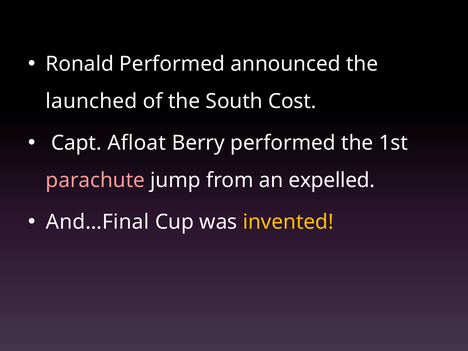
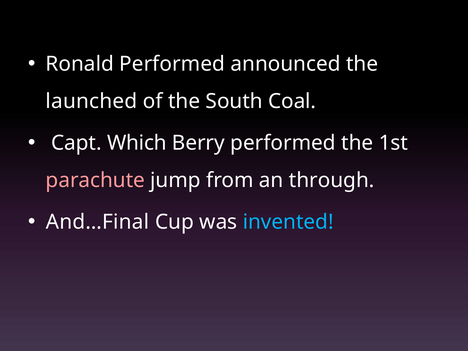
Cost: Cost -> Coal
Afloat: Afloat -> Which
expelled: expelled -> through
invented colour: yellow -> light blue
